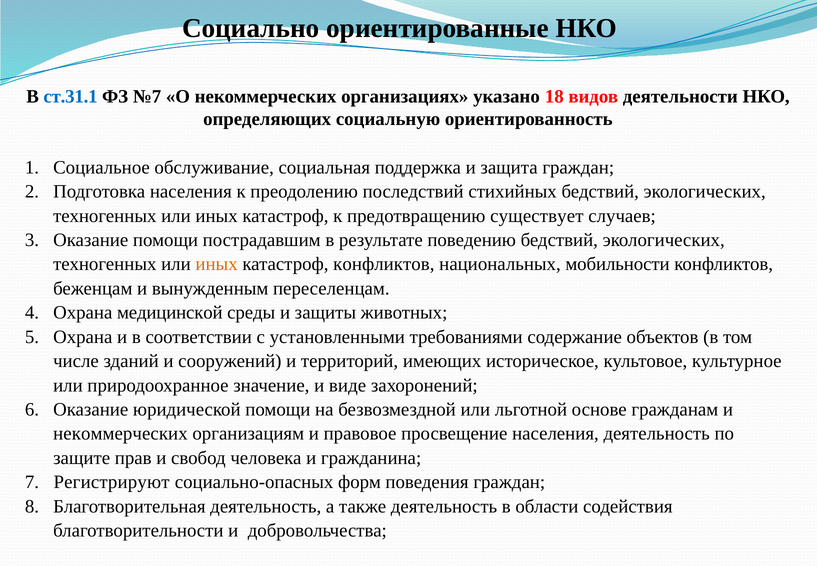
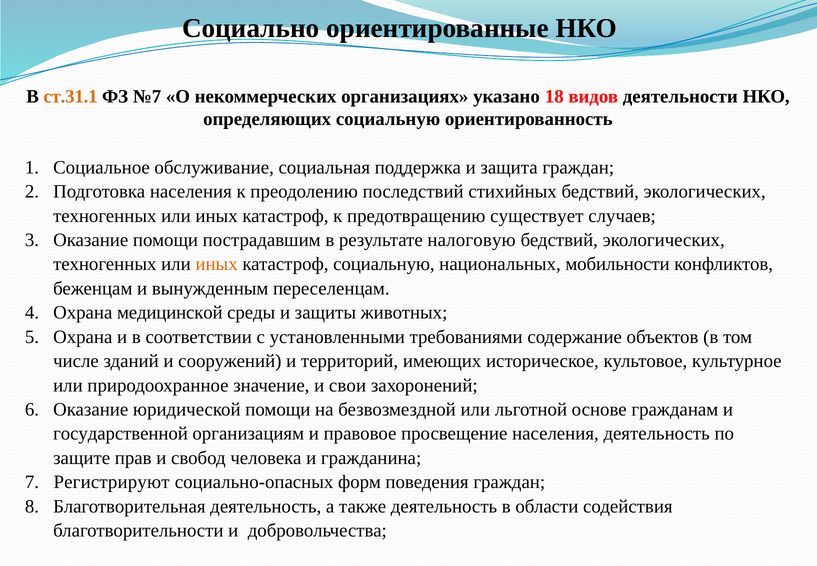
ст.31.1 colour: blue -> orange
поведению: поведению -> налоговую
катастроф конфликтов: конфликтов -> социальную
виде: виде -> свои
некоммерческих at (120, 433): некоммерческих -> государственной
